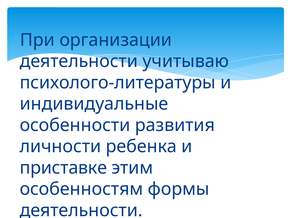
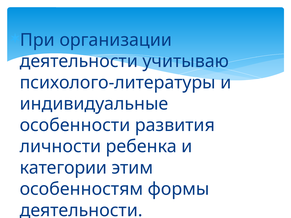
приставке: приставке -> категории
